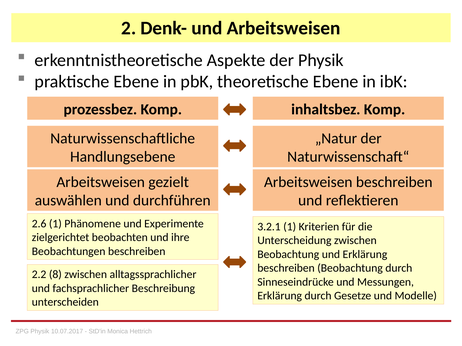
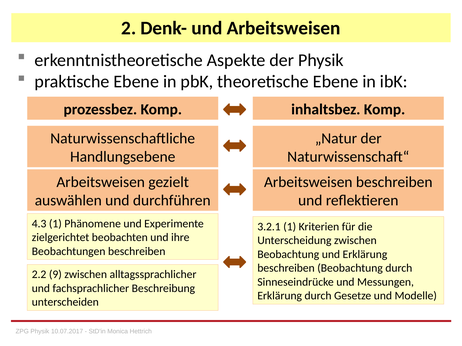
2.6: 2.6 -> 4.3
8: 8 -> 9
